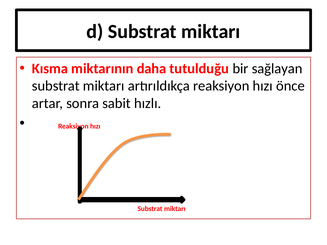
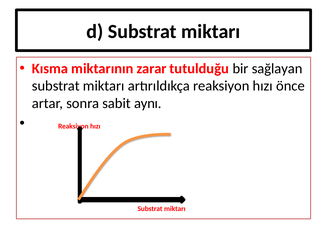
daha: daha -> zarar
hızlı: hızlı -> aynı
